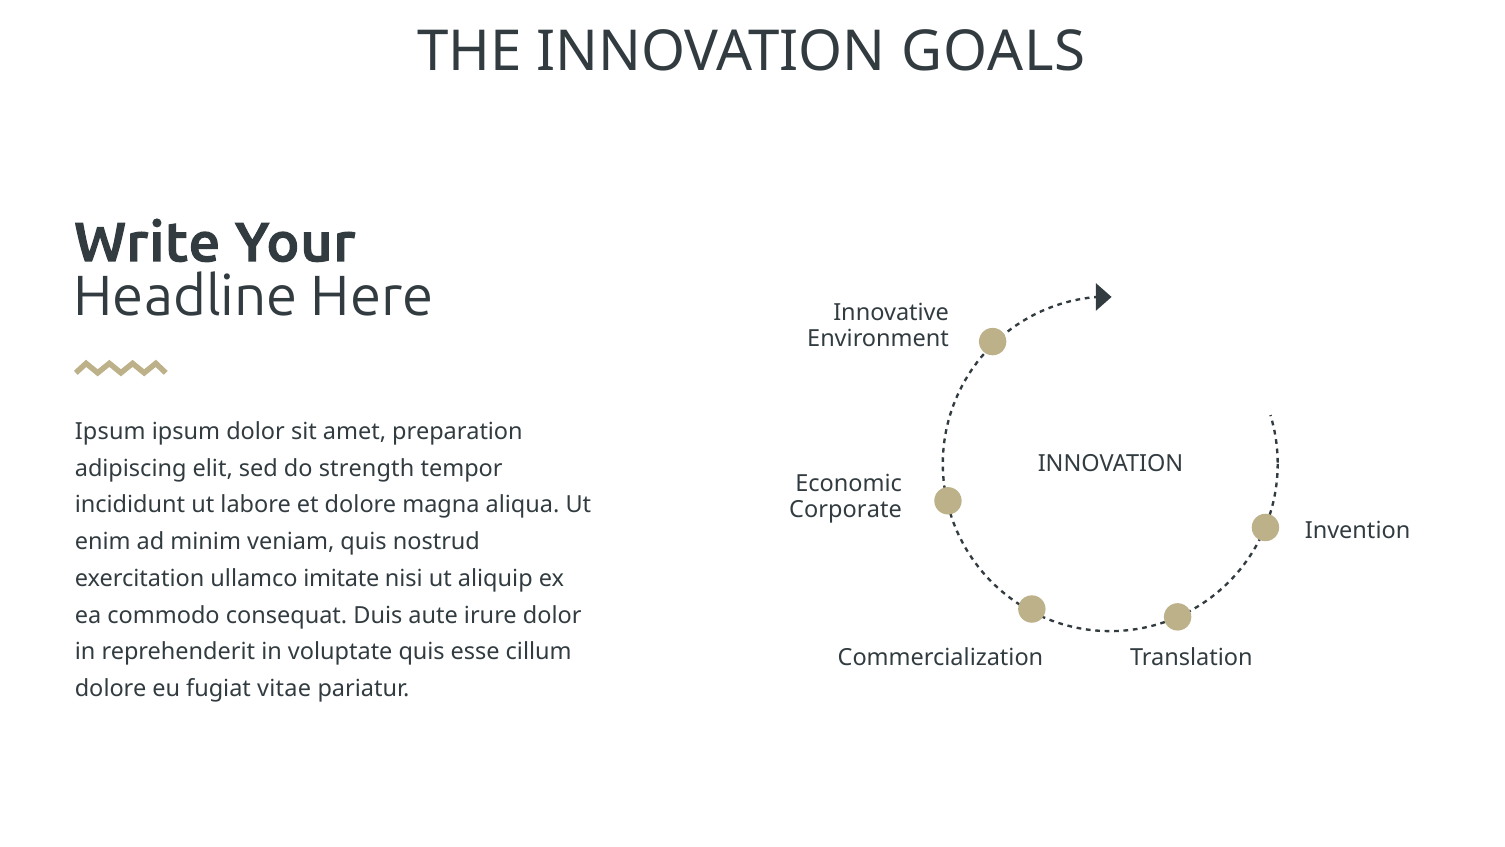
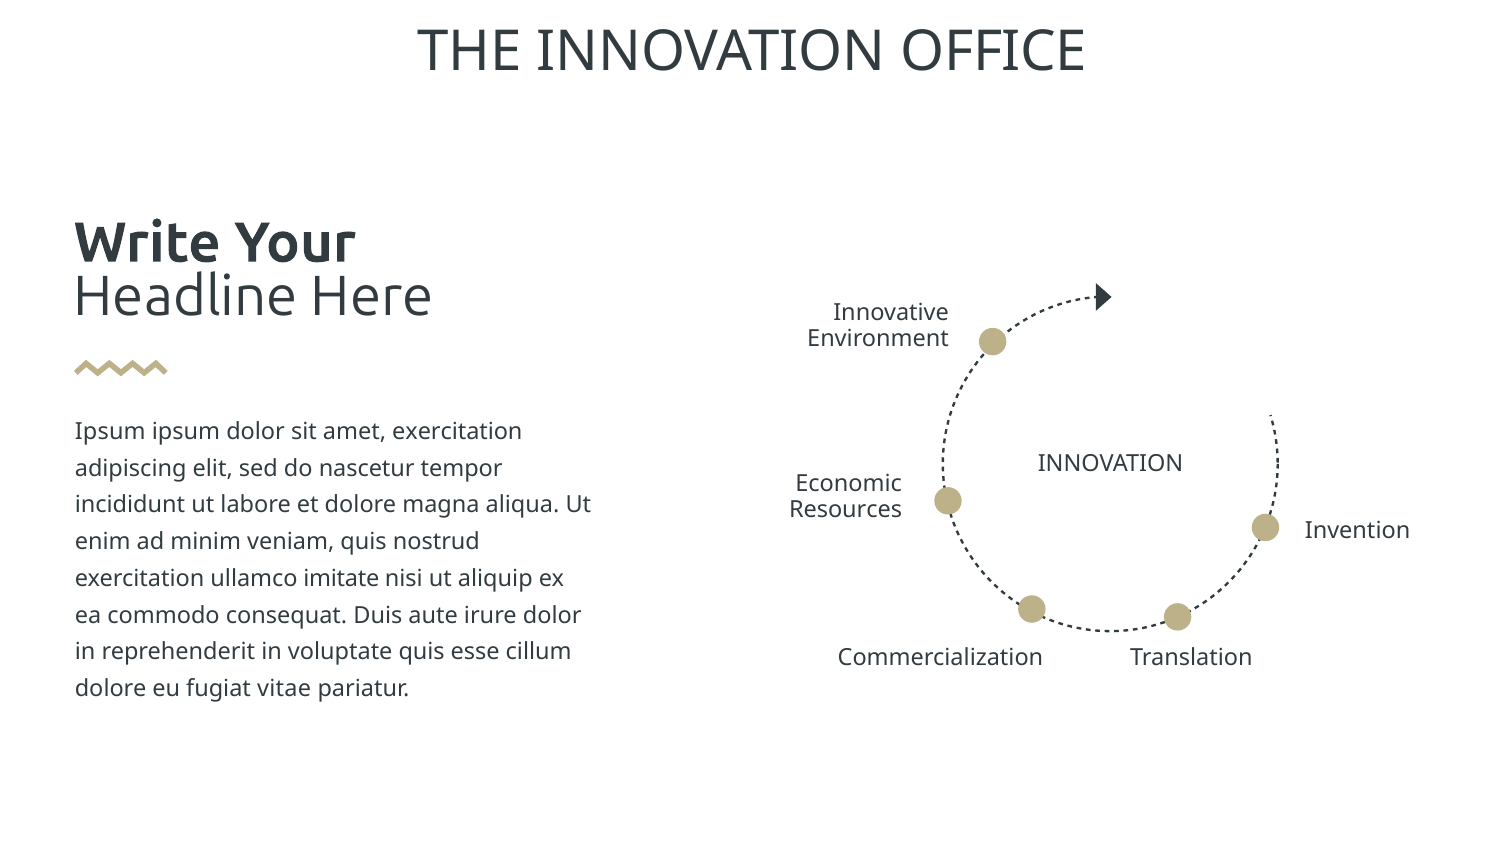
GOALS: GOALS -> OFFICE
amet preparation: preparation -> exercitation
strength: strength -> nascetur
Corporate: Corporate -> Resources
